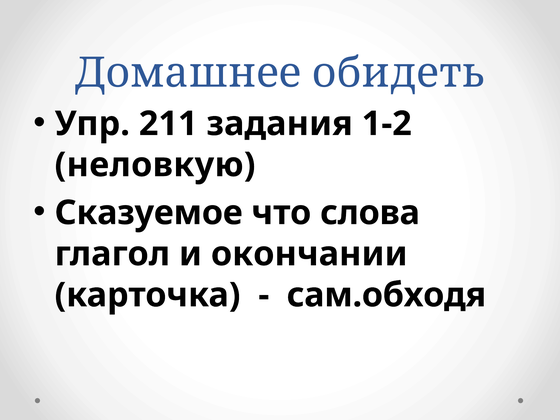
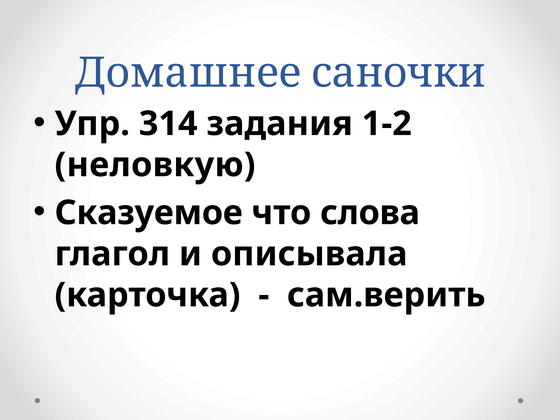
обидеть: обидеть -> саночки
211: 211 -> 314
окончании: окончании -> описывала
сам.обходя: сам.обходя -> сам.верить
